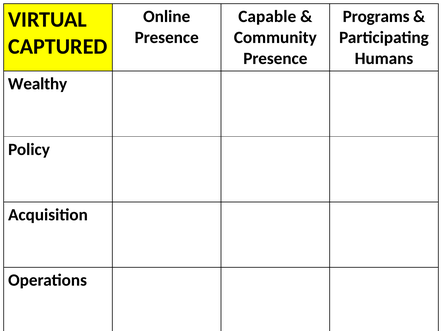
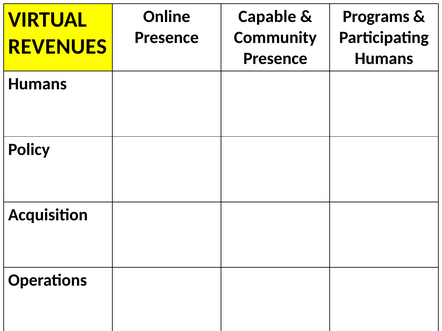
CAPTURED: CAPTURED -> REVENUES
Wealthy at (38, 84): Wealthy -> Humans
